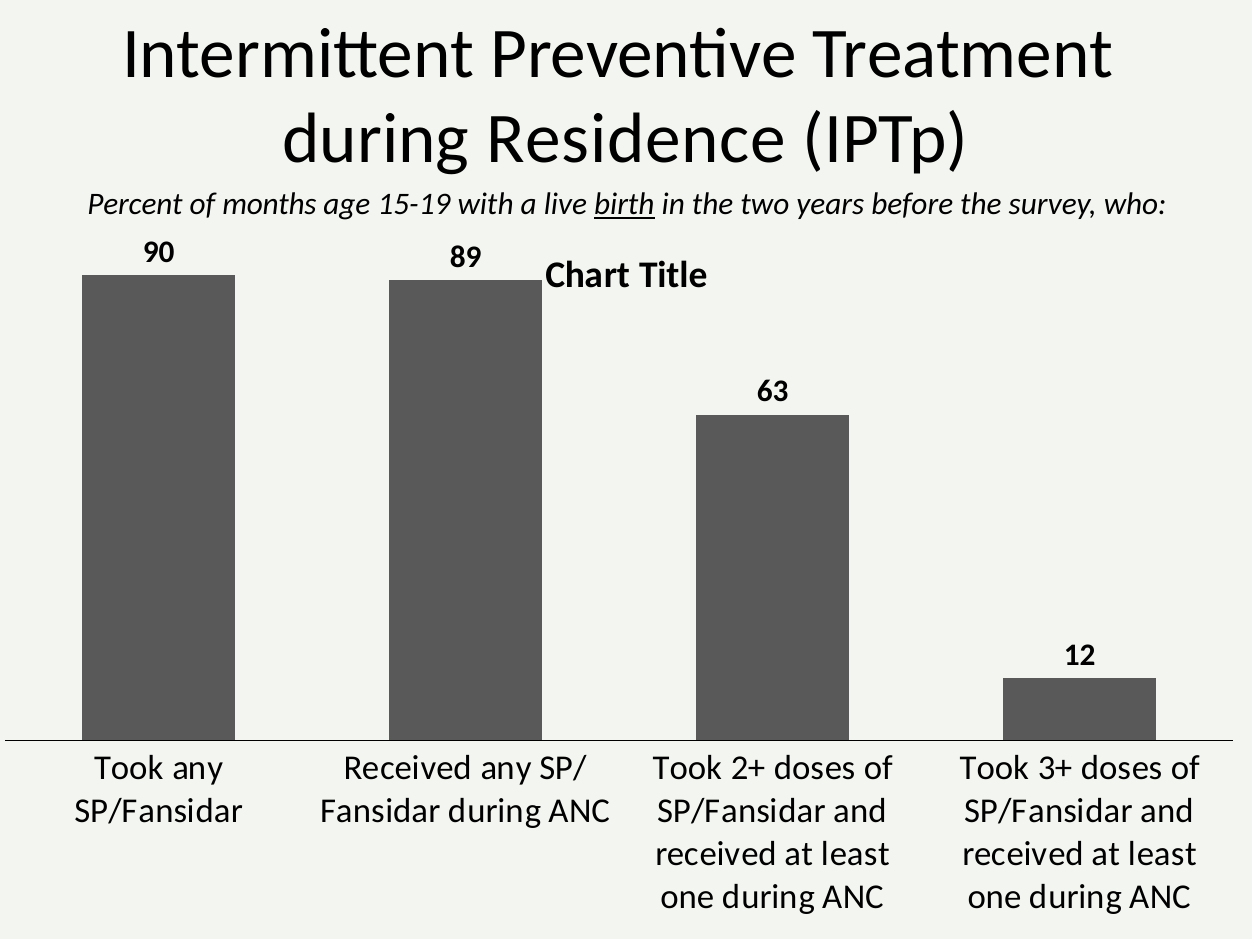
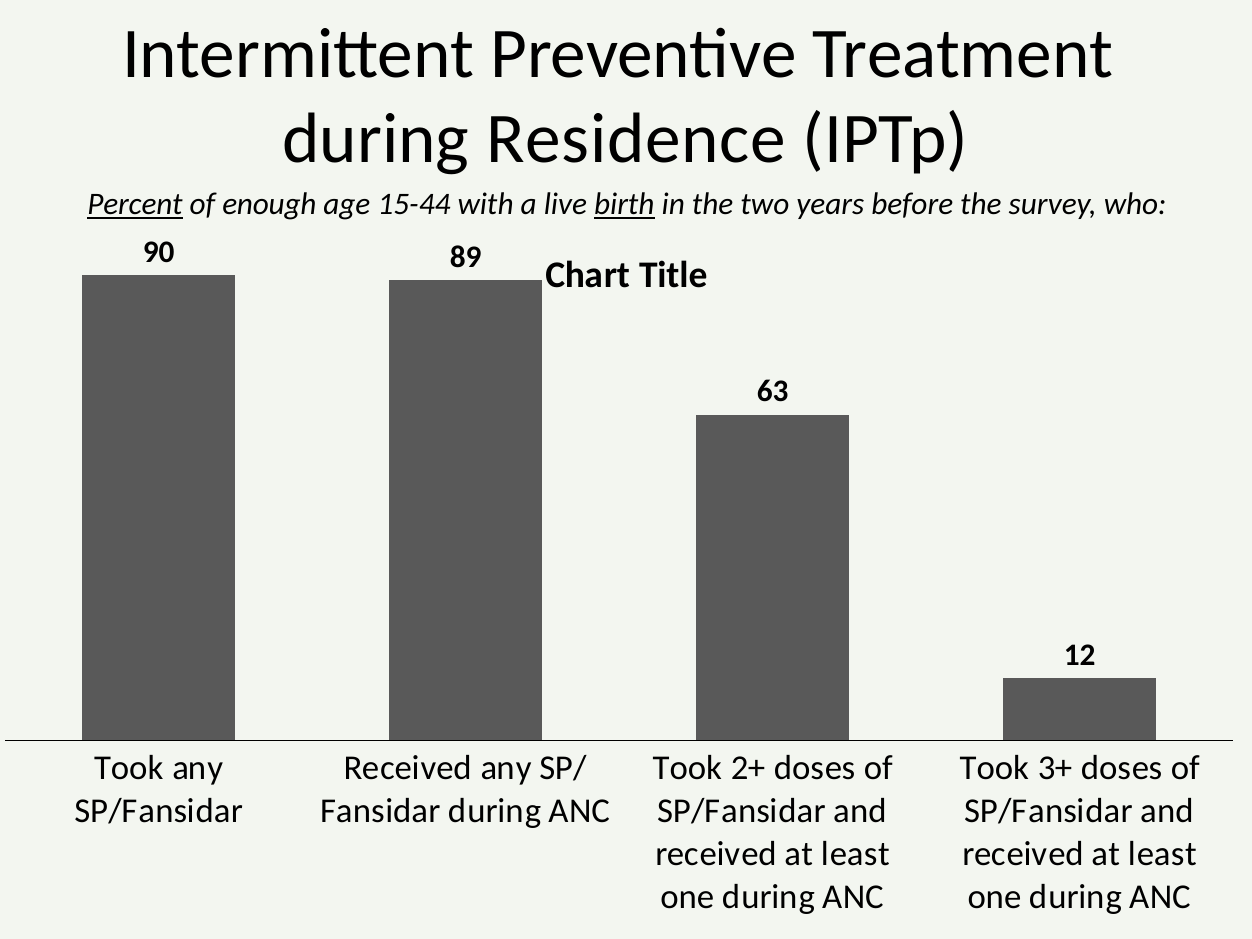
Percent underline: none -> present
months: months -> enough
15-19: 15-19 -> 15-44
